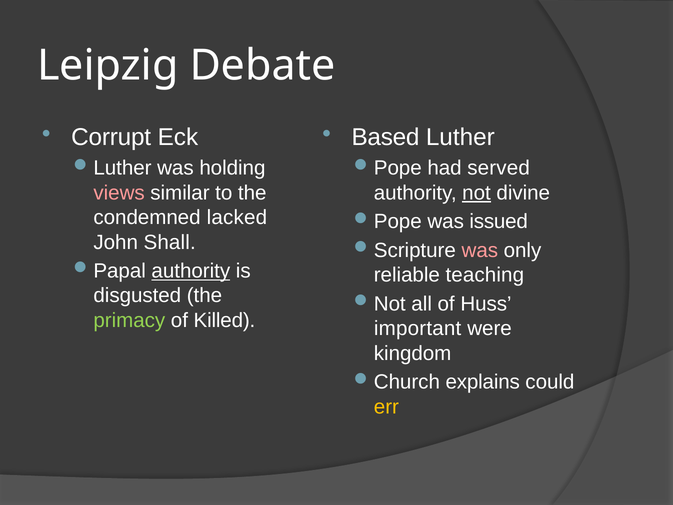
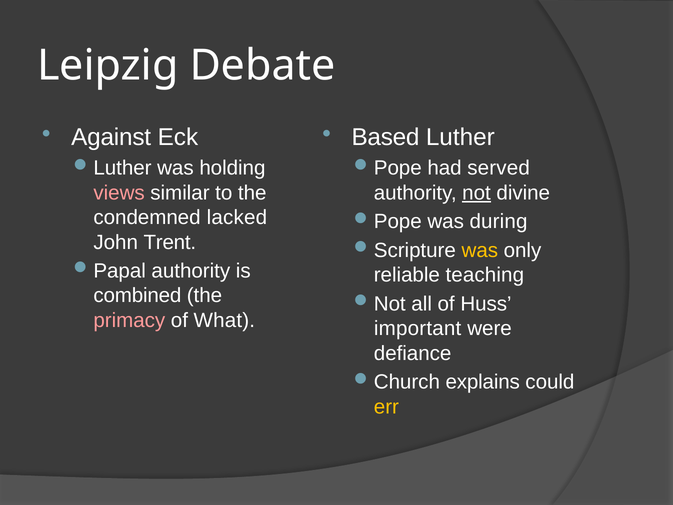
Corrupt: Corrupt -> Against
issued: issued -> during
Shall: Shall -> Trent
was at (480, 250) colour: pink -> yellow
authority at (191, 271) underline: present -> none
disgusted: disgusted -> combined
primacy colour: light green -> pink
Killed: Killed -> What
kingdom: kingdom -> defiance
